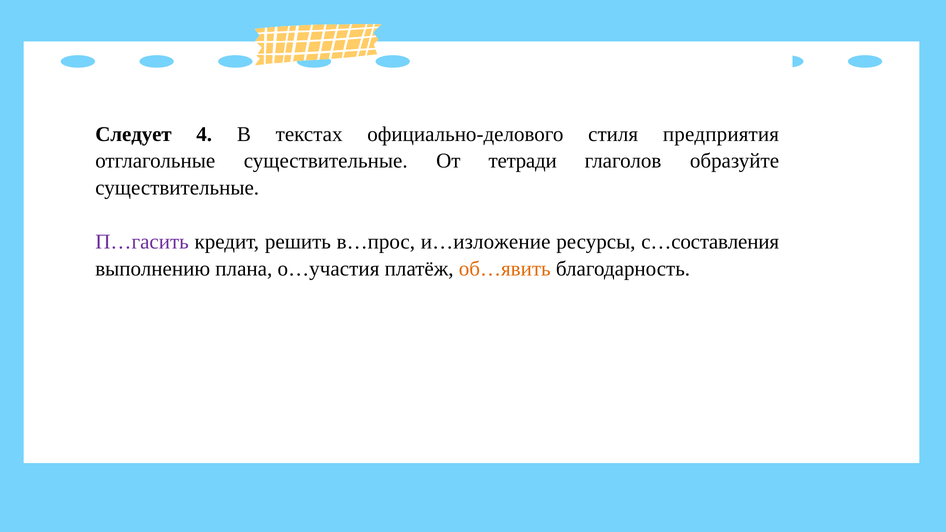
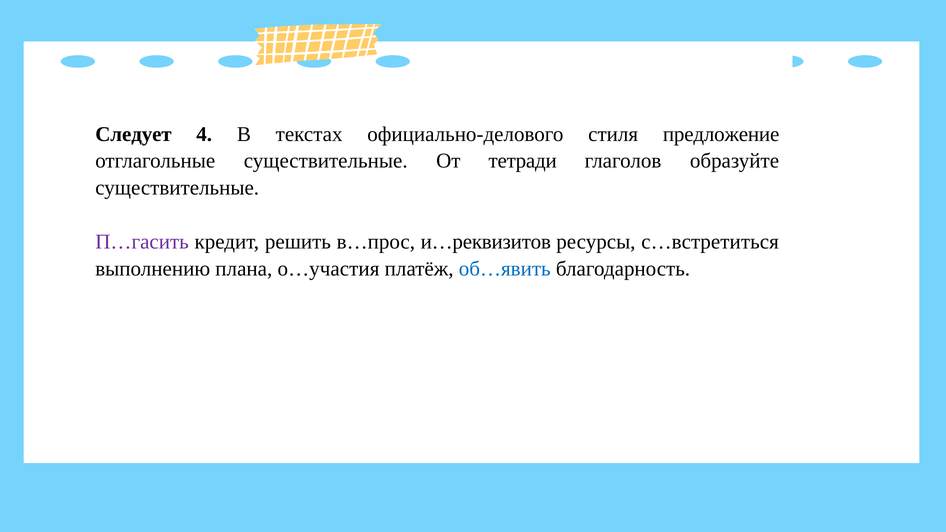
предприятия: предприятия -> предложение
и…изложение: и…изложение -> и…реквизитов
с…составления: с…составления -> с…встретиться
об…явить colour: orange -> blue
